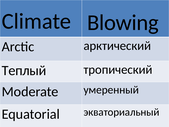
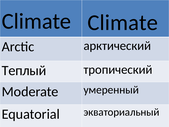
Climate Blowing: Blowing -> Climate
